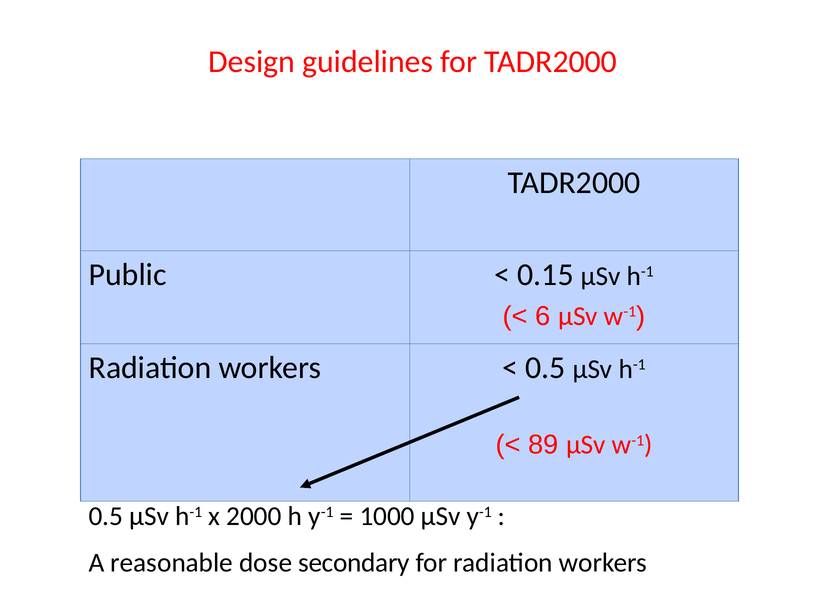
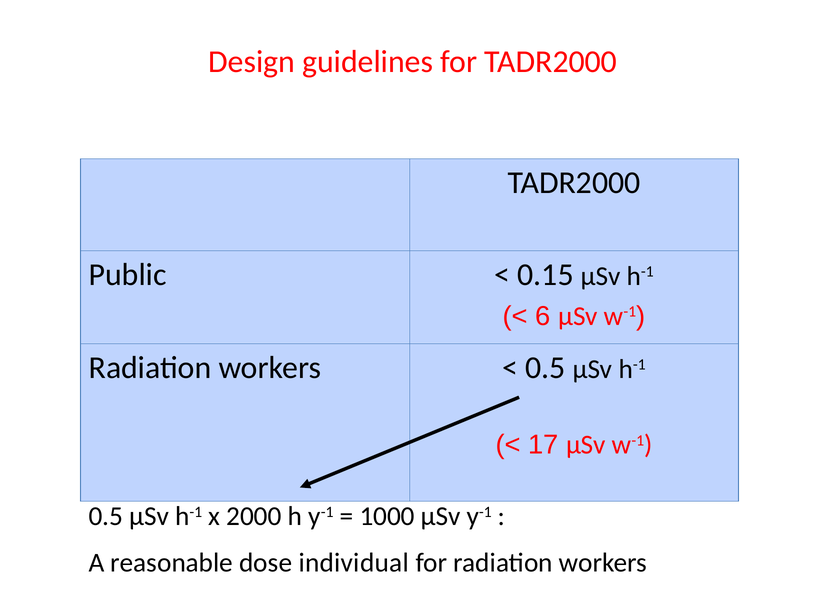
89: 89 -> 17
secondary: secondary -> individual
